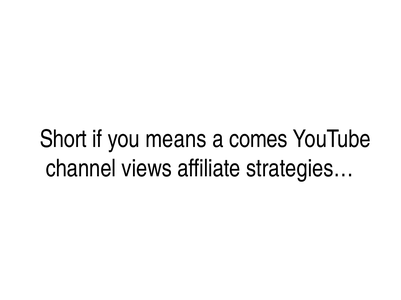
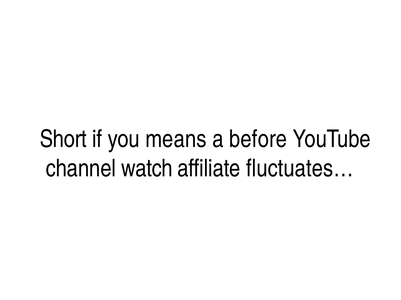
comes: comes -> before
views: views -> watch
strategies…: strategies… -> fluctuates…
